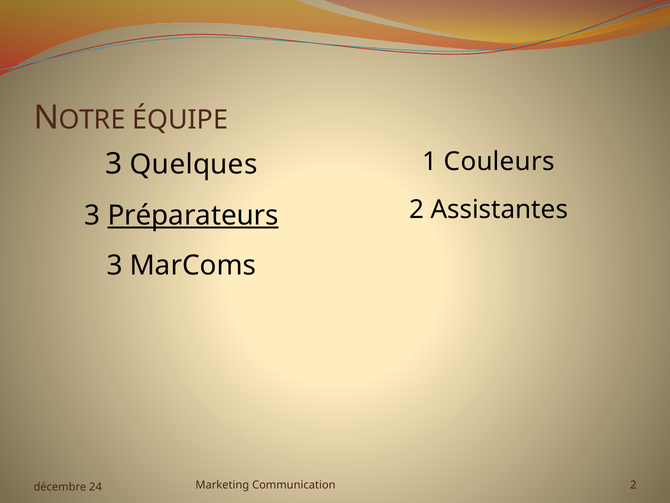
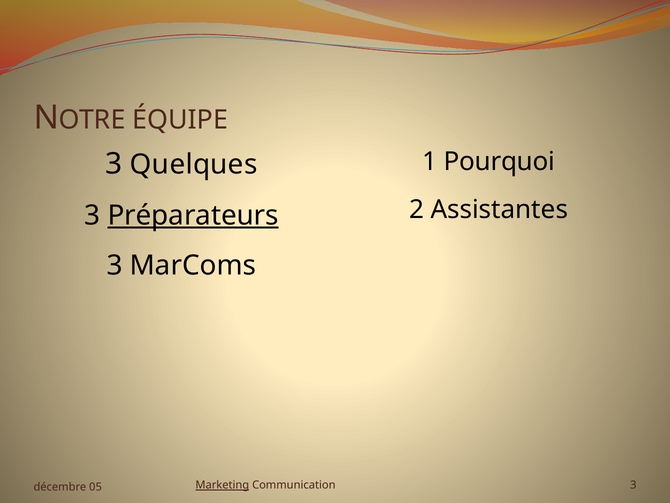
Couleurs: Couleurs -> Pourquoi
Marketing underline: none -> present
Communication 2: 2 -> 3
24: 24 -> 05
